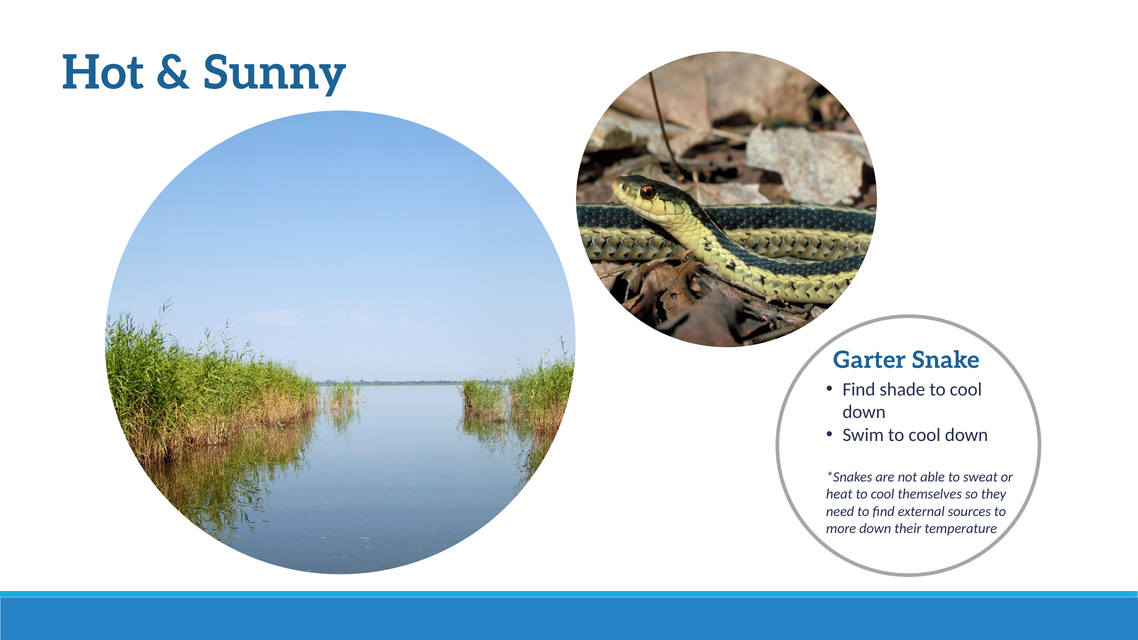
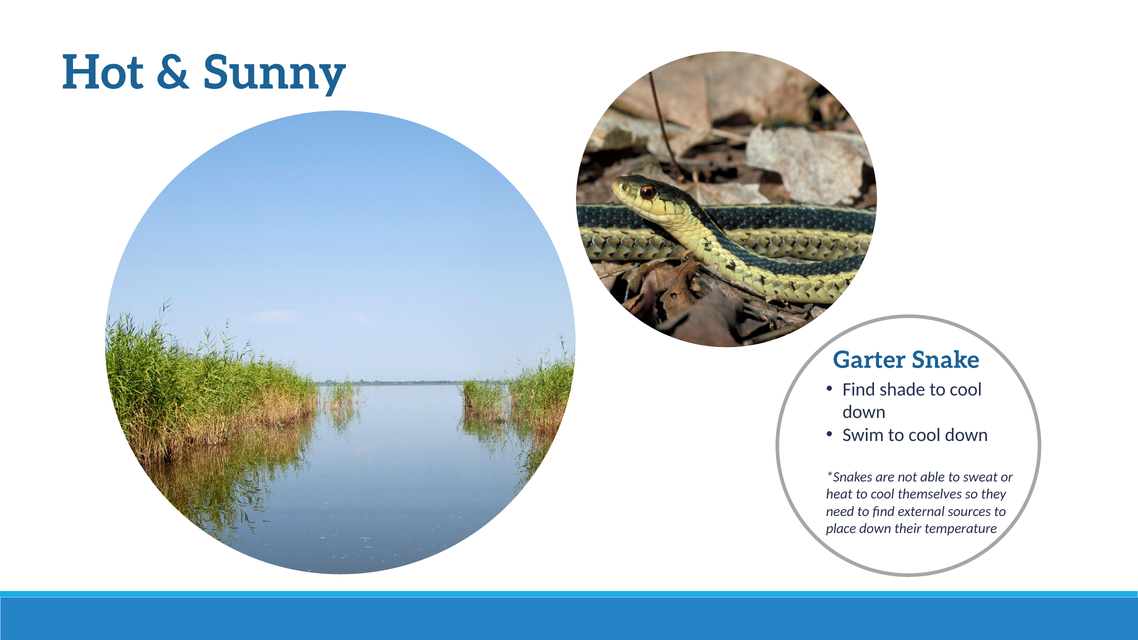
more: more -> place
